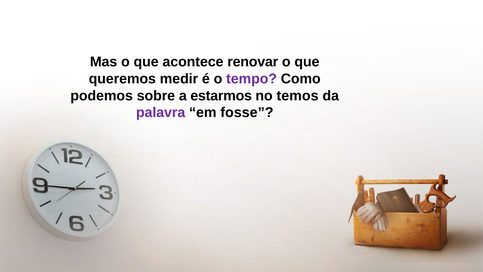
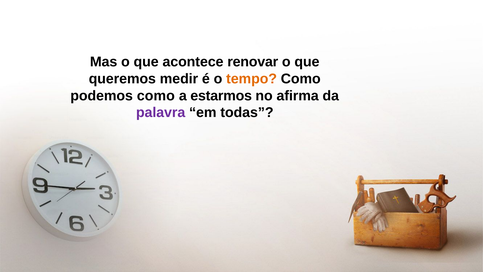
tempo colour: purple -> orange
podemos sobre: sobre -> como
temos: temos -> afirma
fosse: fosse -> todas
